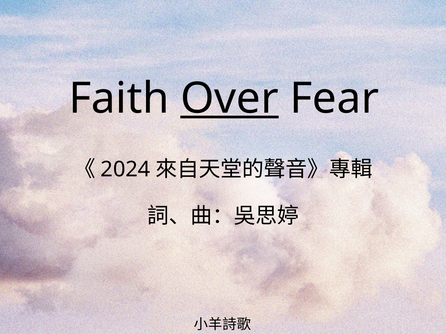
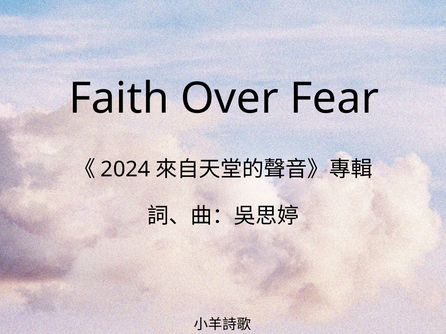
Over underline: present -> none
